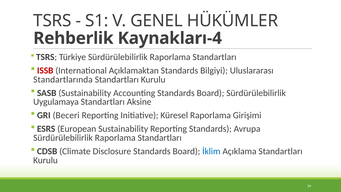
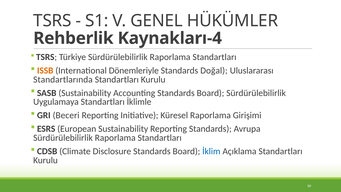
ISSB colour: red -> orange
Açıklamaktan: Açıklamaktan -> Dönemleriyle
Bilgiyi: Bilgiyi -> Doğal
Aksine: Aksine -> İklimle
